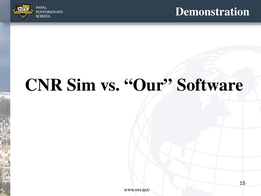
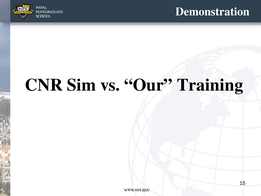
Software: Software -> Training
